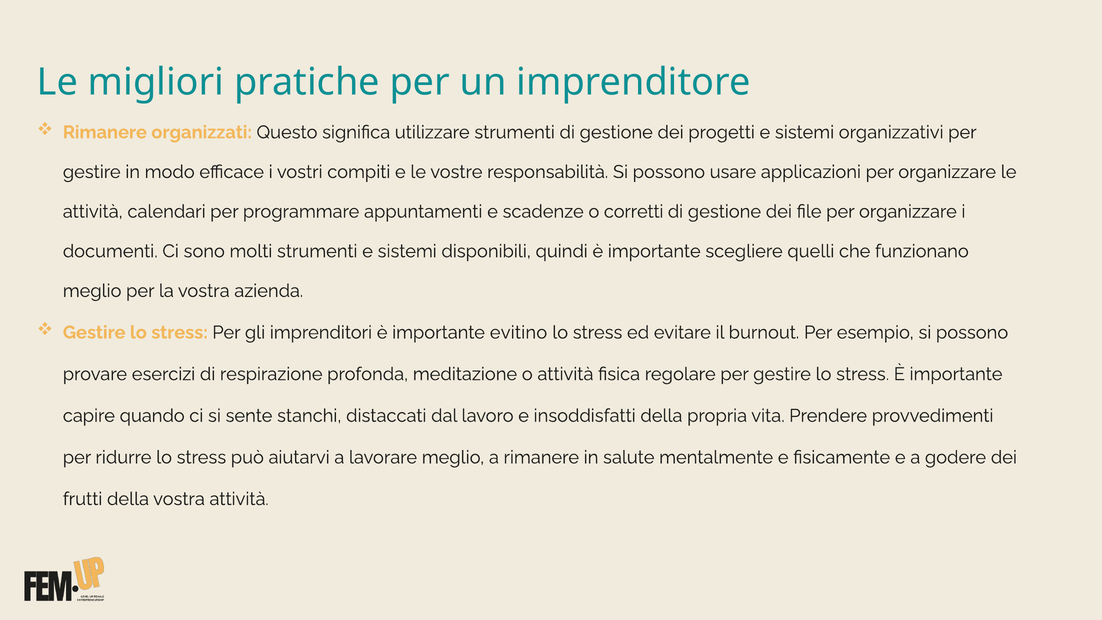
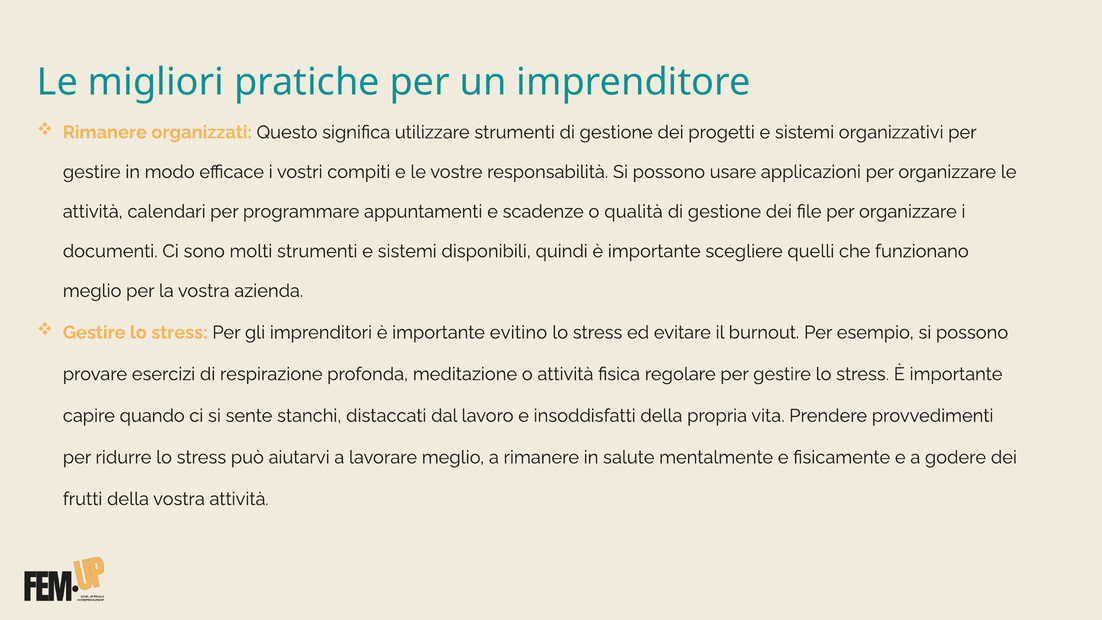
corretti: corretti -> qualità
